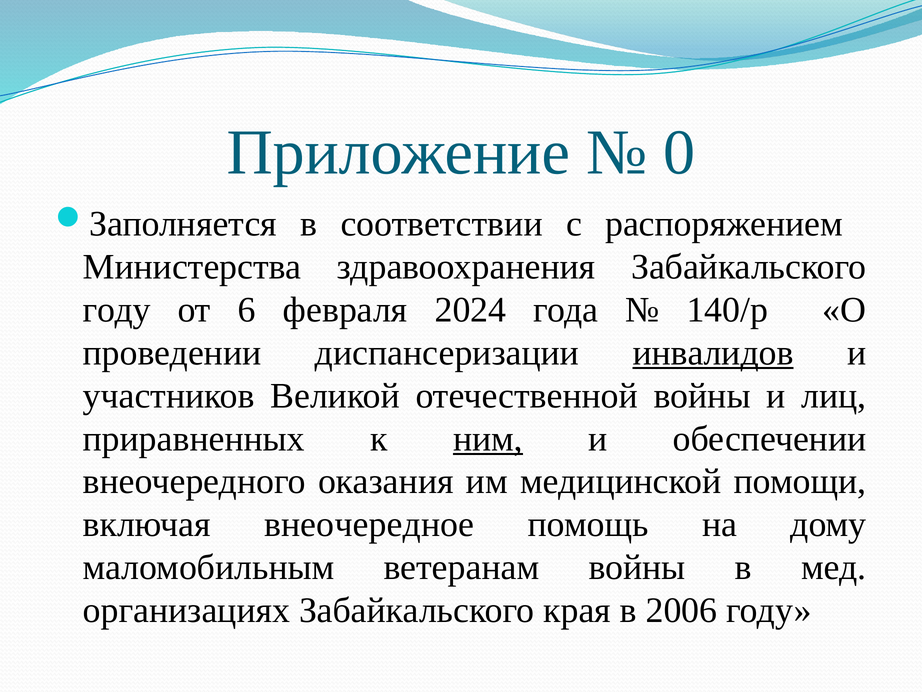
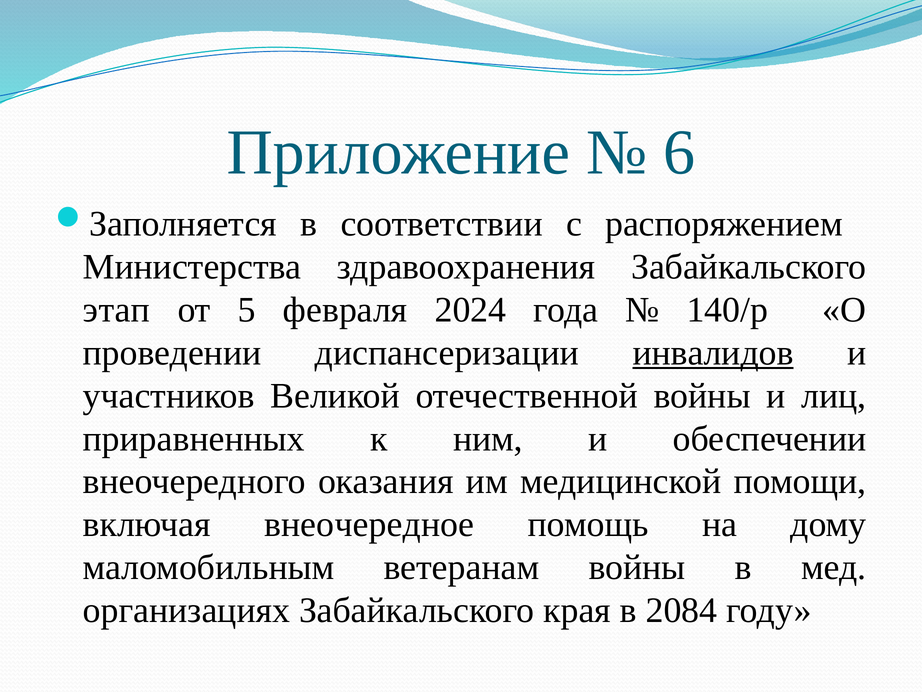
0: 0 -> 6
году at (117, 310): году -> этап
6: 6 -> 5
ним underline: present -> none
2006: 2006 -> 2084
